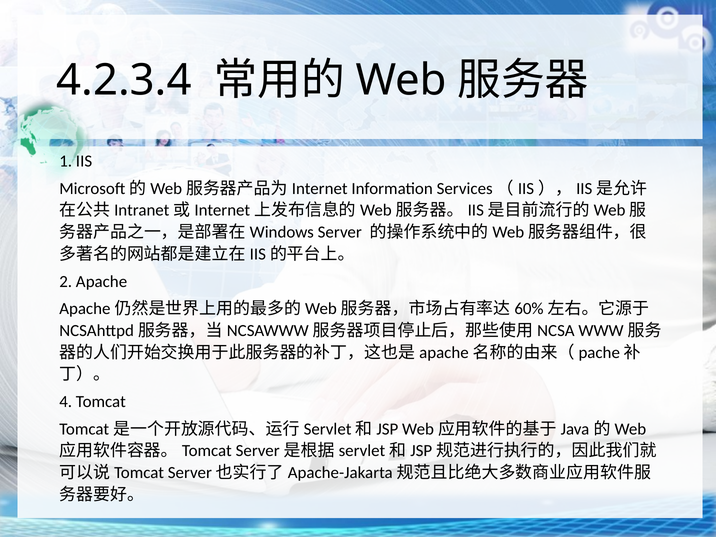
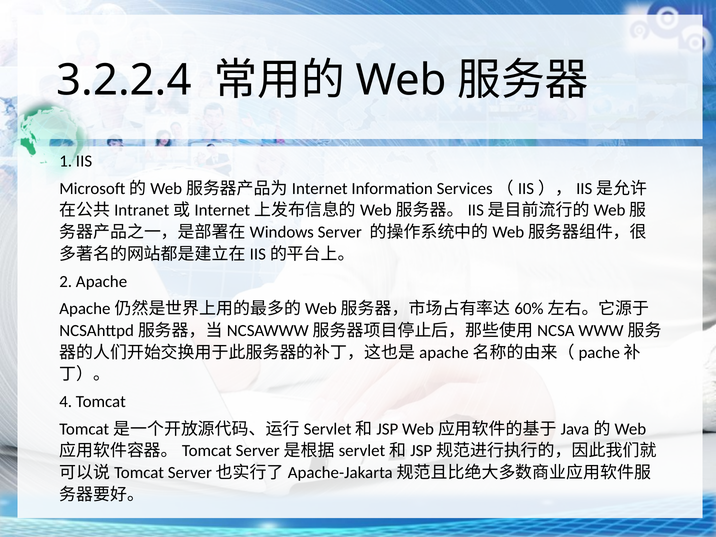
4.2.3.4: 4.2.3.4 -> 3.2.2.4
